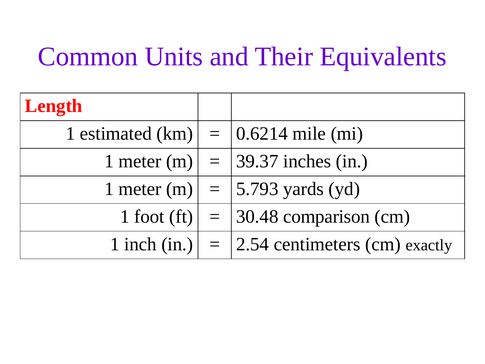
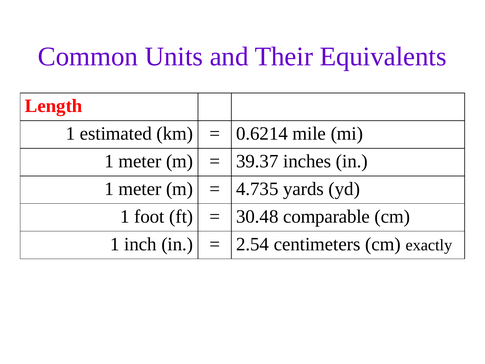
5.793: 5.793 -> 4.735
comparison: comparison -> comparable
